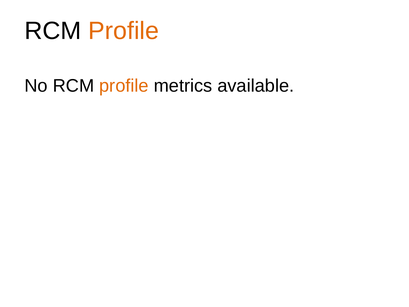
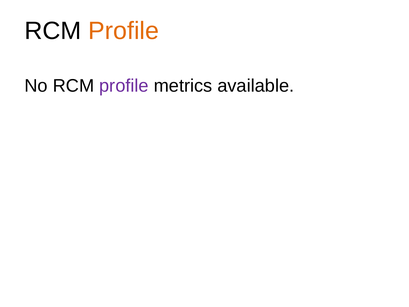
profile at (124, 86) colour: orange -> purple
